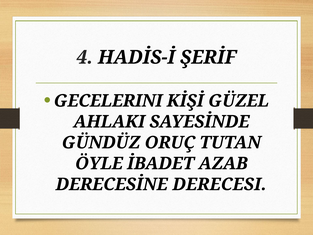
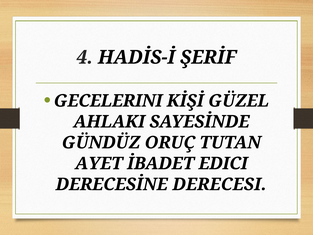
ÖYLE: ÖYLE -> AYET
AZAB: AZAB -> EDICI
